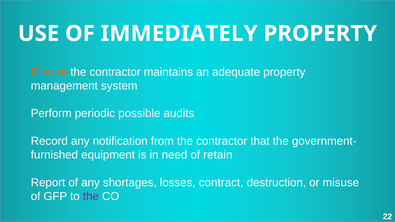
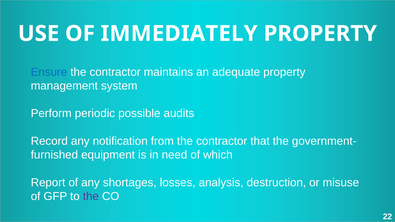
Ensure colour: orange -> blue
retain: retain -> which
contract: contract -> analysis
